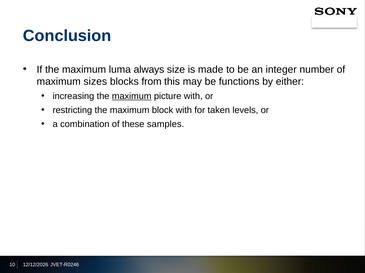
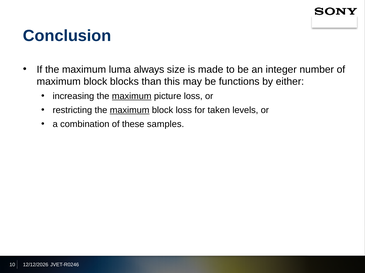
sizes at (95, 82): sizes -> block
from: from -> than
picture with: with -> loss
maximum at (130, 110) underline: none -> present
block with: with -> loss
